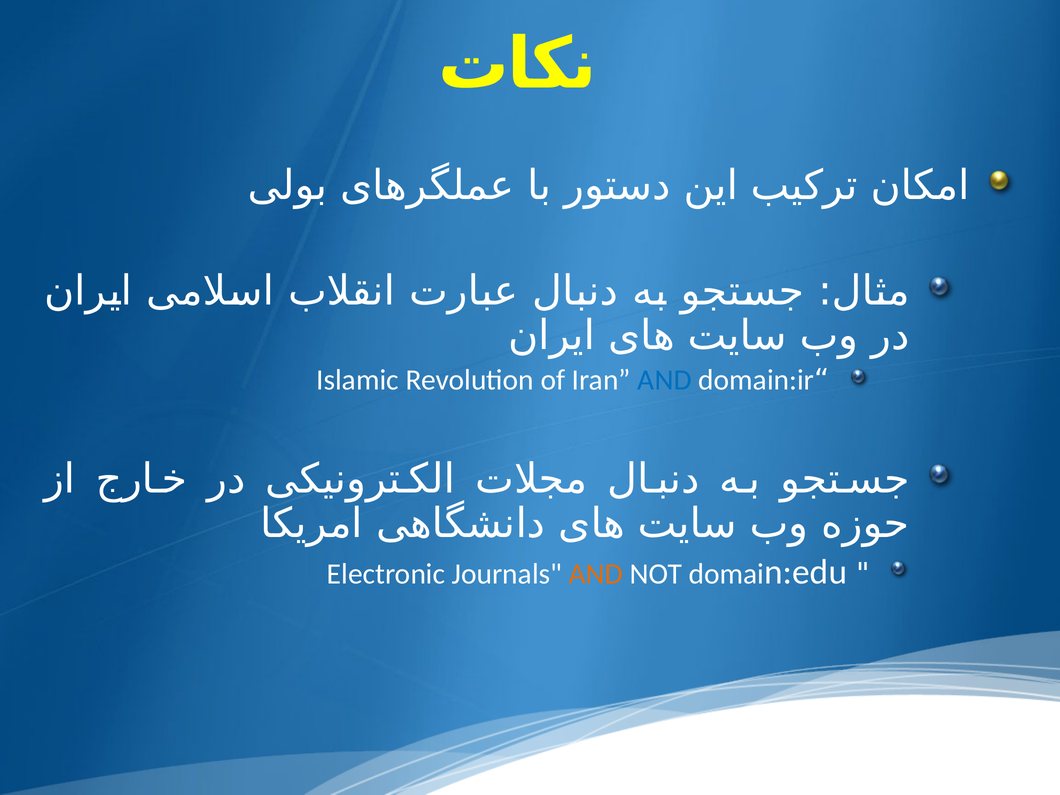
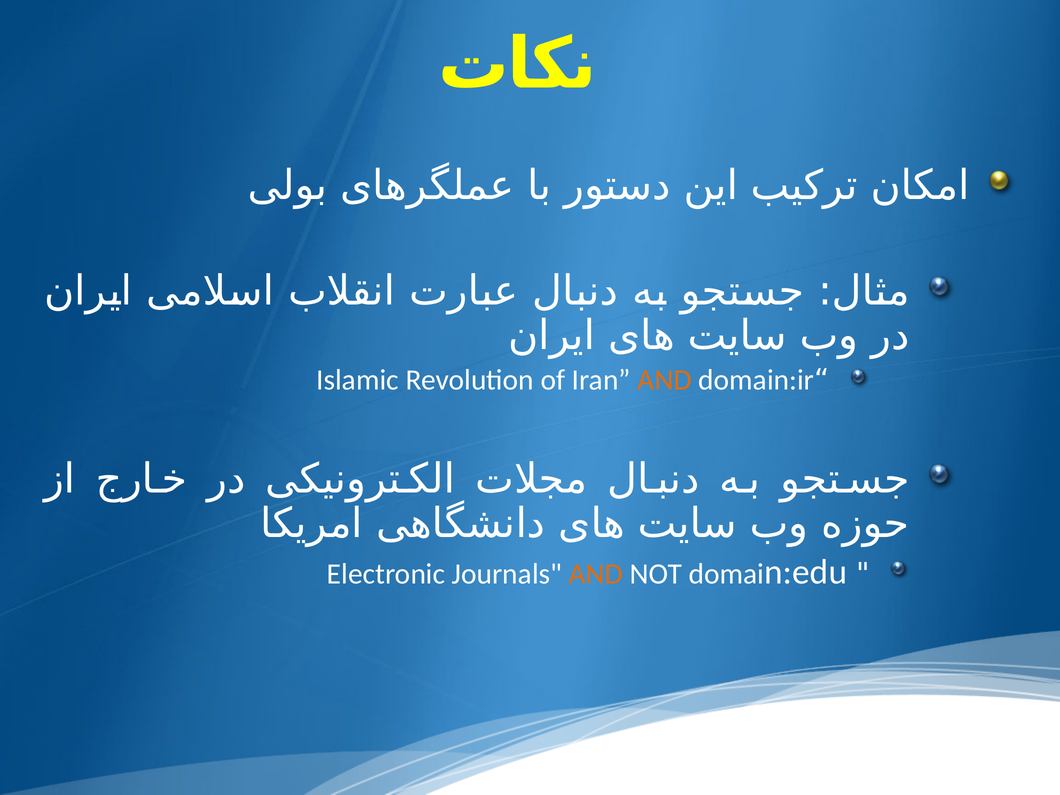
AND at (665, 380) colour: blue -> orange
